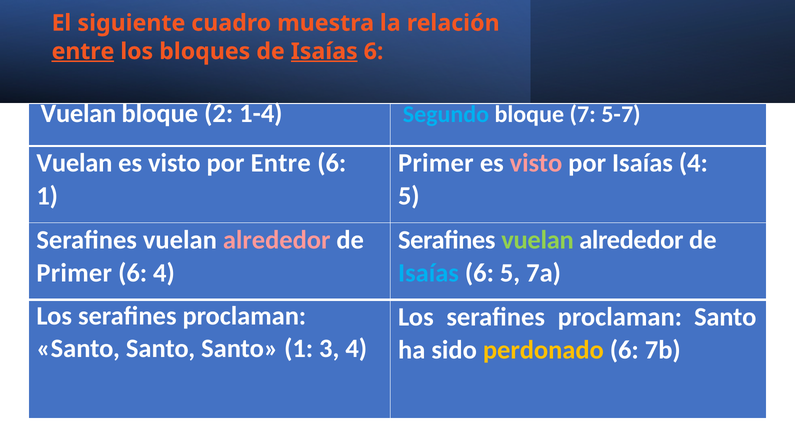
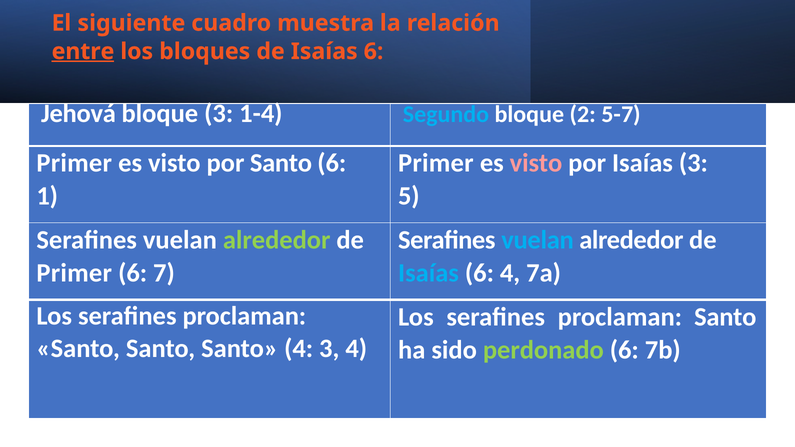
Isaías at (324, 51) underline: present -> none
Vuelan at (78, 113): Vuelan -> Jehová
bloque 2: 2 -> 3
7: 7 -> 2
Vuelan at (74, 163): Vuelan -> Primer
por Entre: Entre -> Santo
Isaías 4: 4 -> 3
alrededor at (277, 240) colour: pink -> light green
vuelan at (538, 240) colour: light green -> light blue
6 4: 4 -> 7
6 5: 5 -> 4
Santo 1: 1 -> 4
perdonado colour: yellow -> light green
